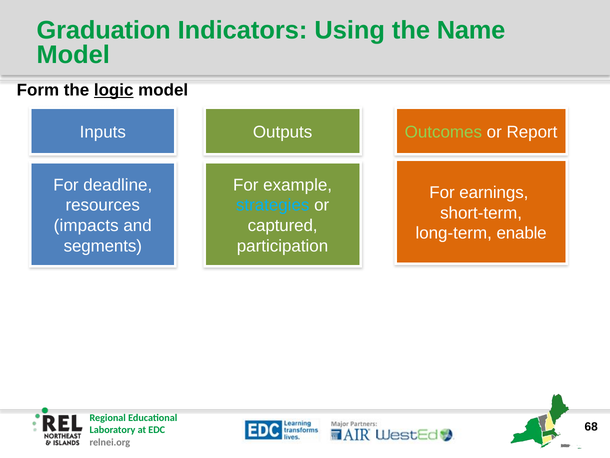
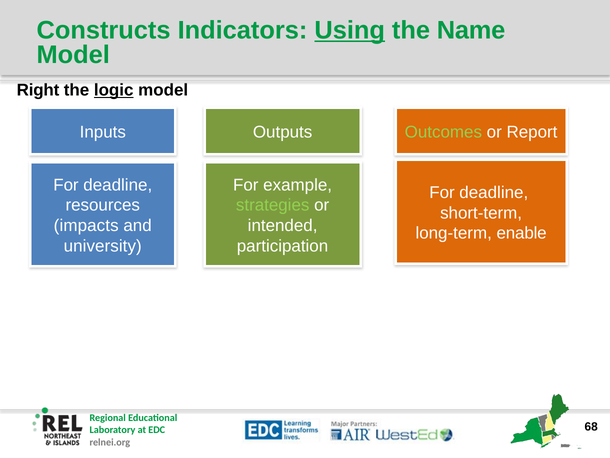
Graduation: Graduation -> Constructs
Using underline: none -> present
Form: Form -> Right
earnings at (494, 192): earnings -> deadline
strategies colour: light blue -> light green
captured: captured -> intended
segments: segments -> university
